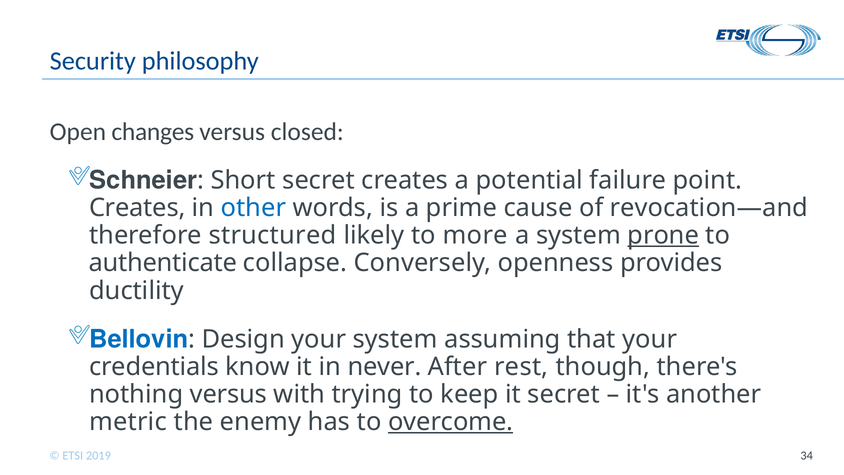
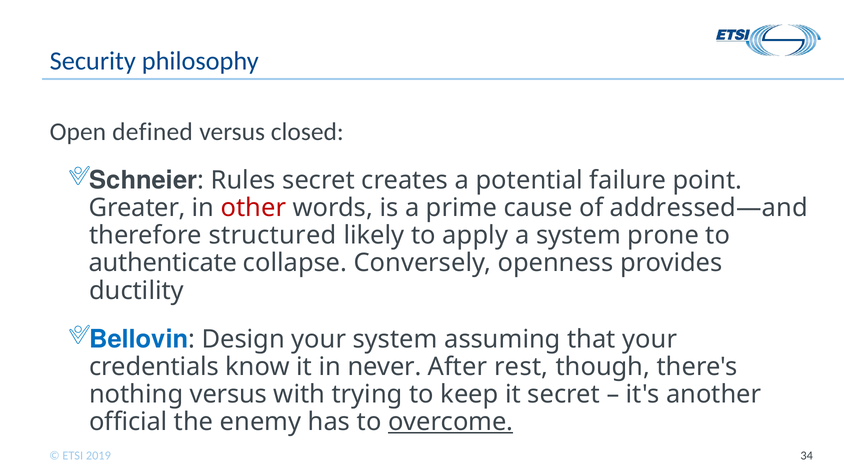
changes: changes -> defined
Short: Short -> Rules
Creates at (137, 208): Creates -> Greater
other colour: blue -> red
revocation—and: revocation—and -> addressed—and
more: more -> apply
prone underline: present -> none
metric: metric -> official
